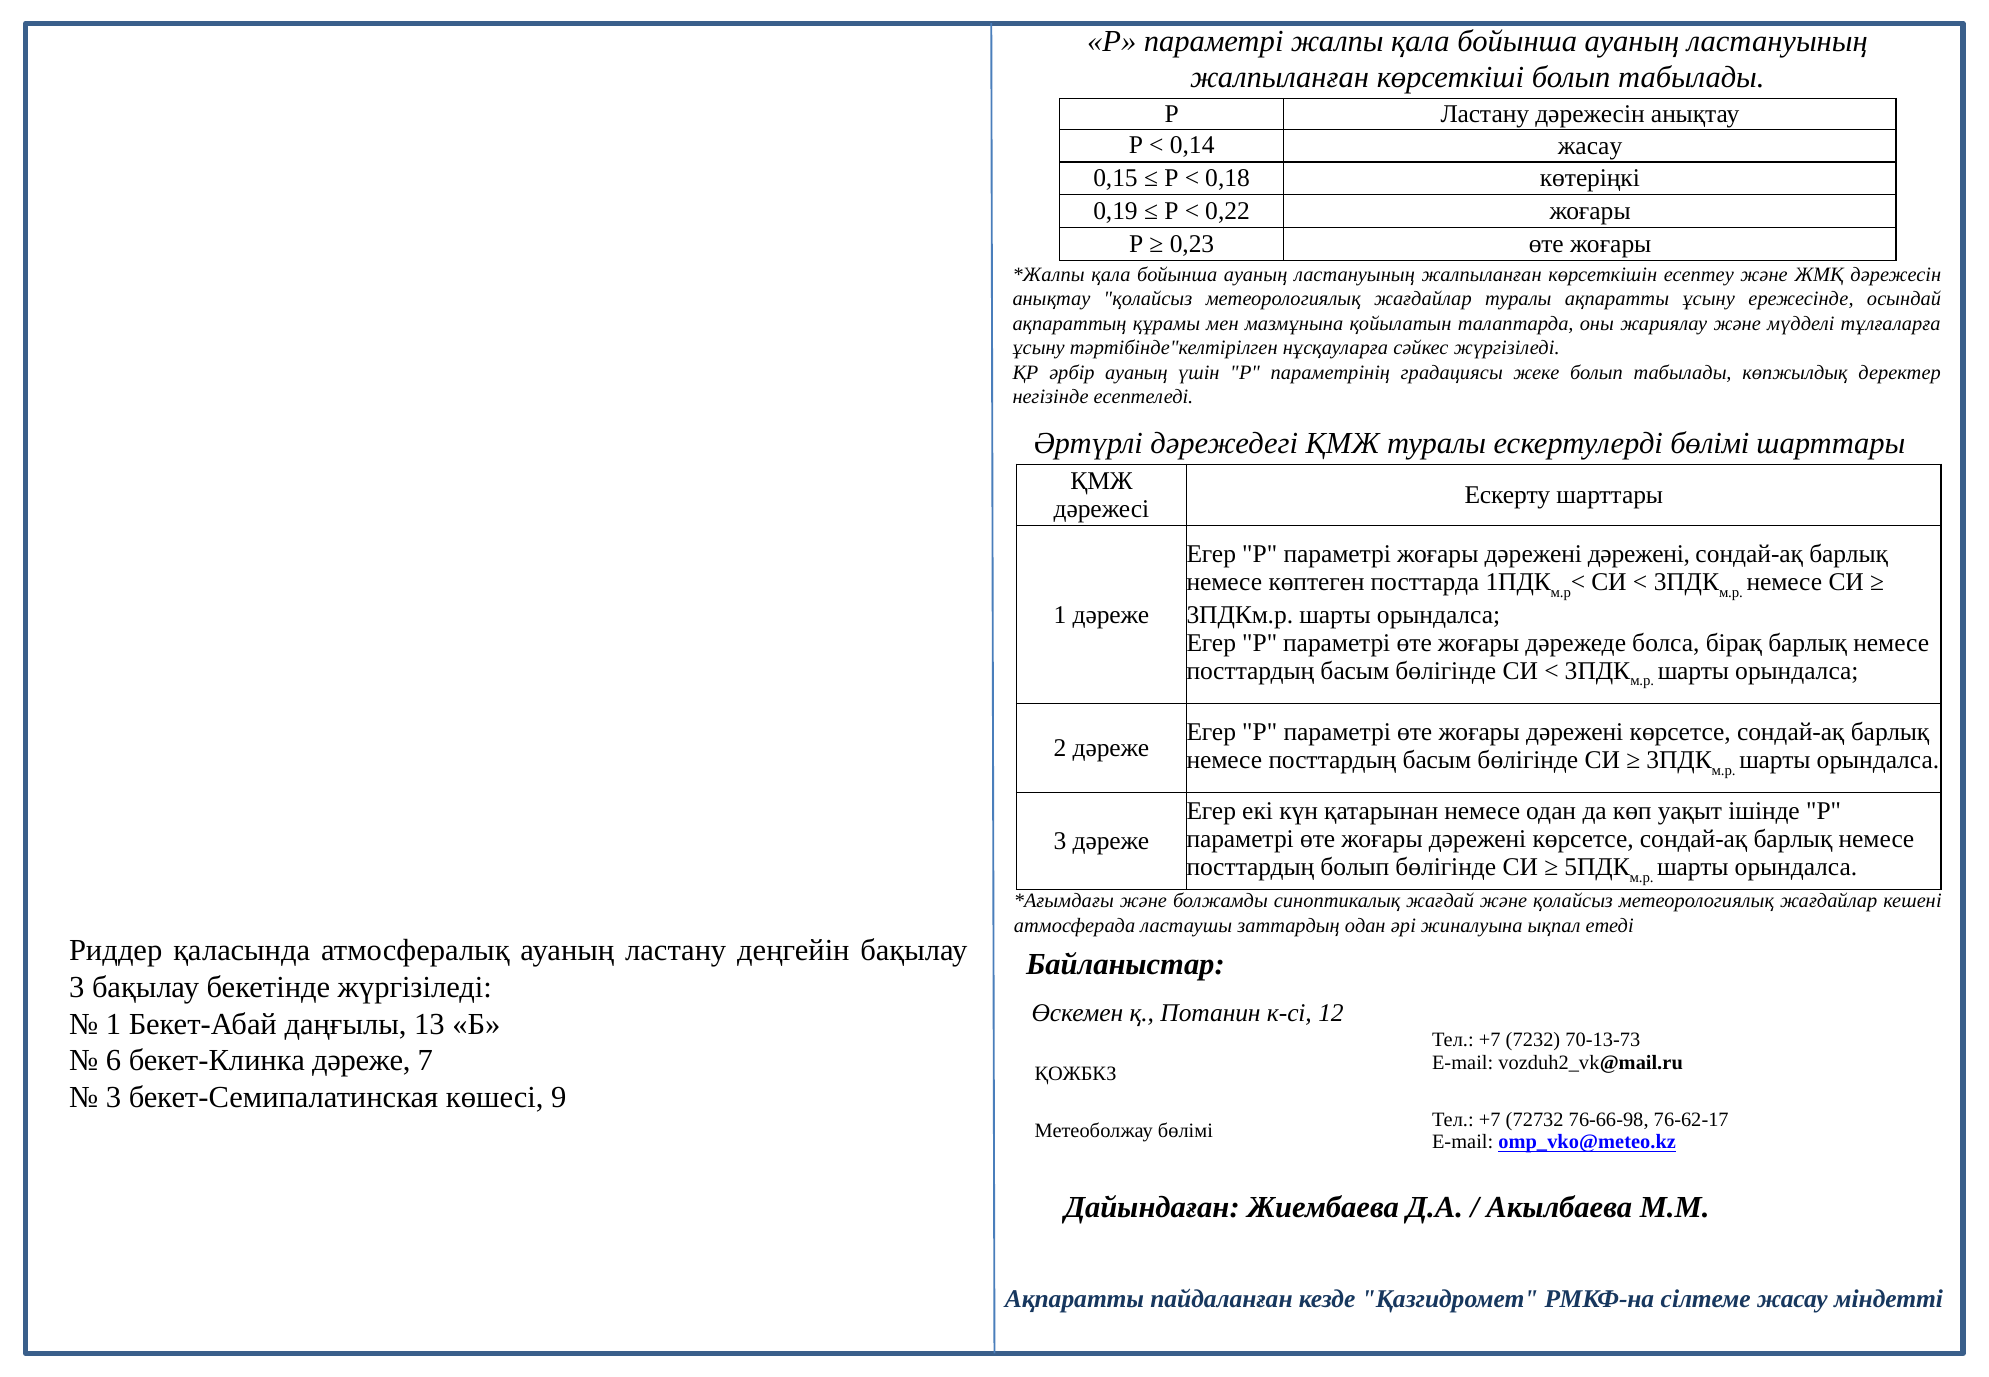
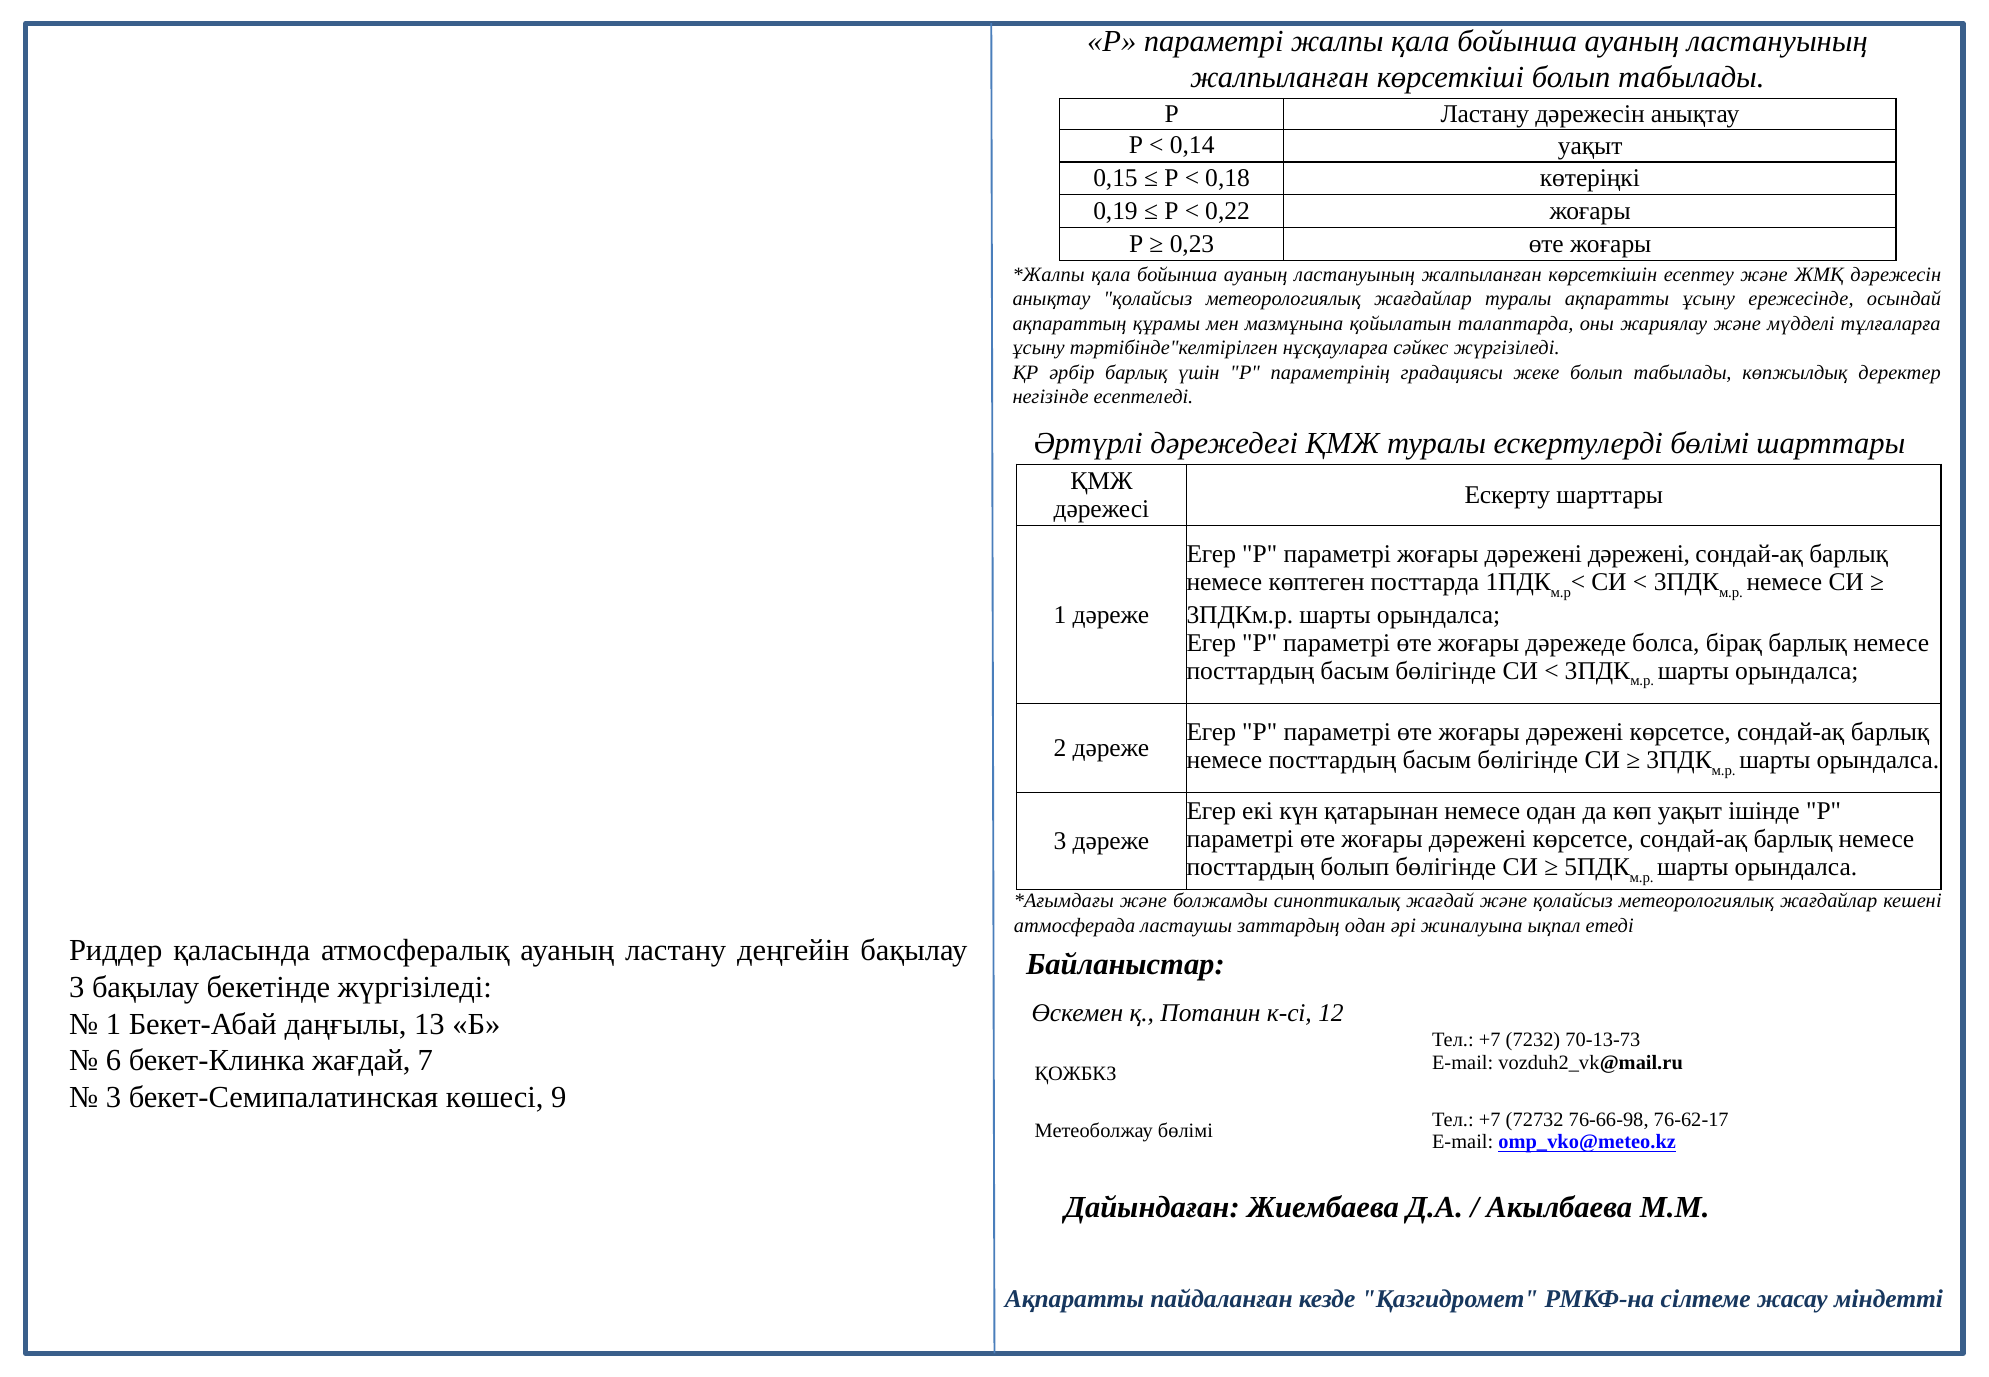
0,14 жасау: жасау -> уақыт
әрбір ауаның: ауаның -> барлық
бекет-Клинка дәреже: дәреже -> жағдай
